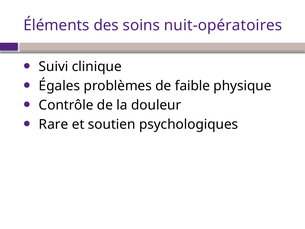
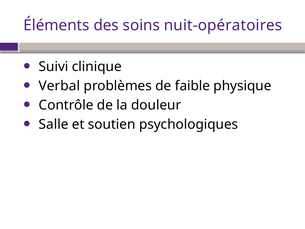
Égales: Égales -> Verbal
Rare: Rare -> Salle
